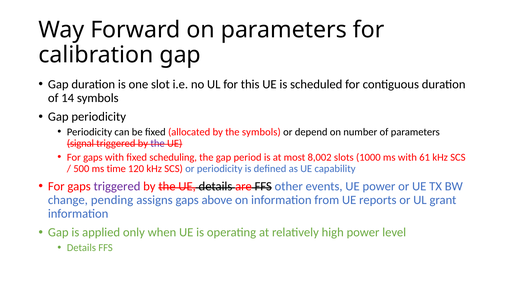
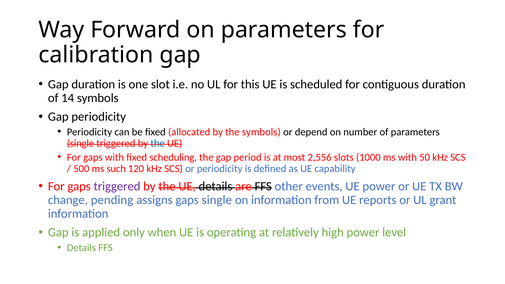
signal at (80, 143): signal -> single
the at (158, 143) colour: purple -> blue
8,002: 8,002 -> 2,556
61: 61 -> 50
time: time -> such
gaps above: above -> single
